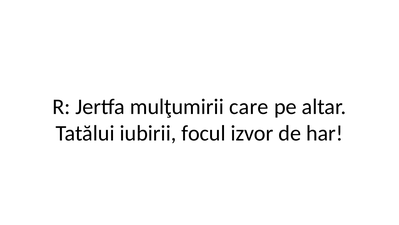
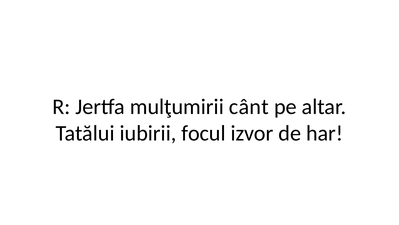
care: care -> cânt
